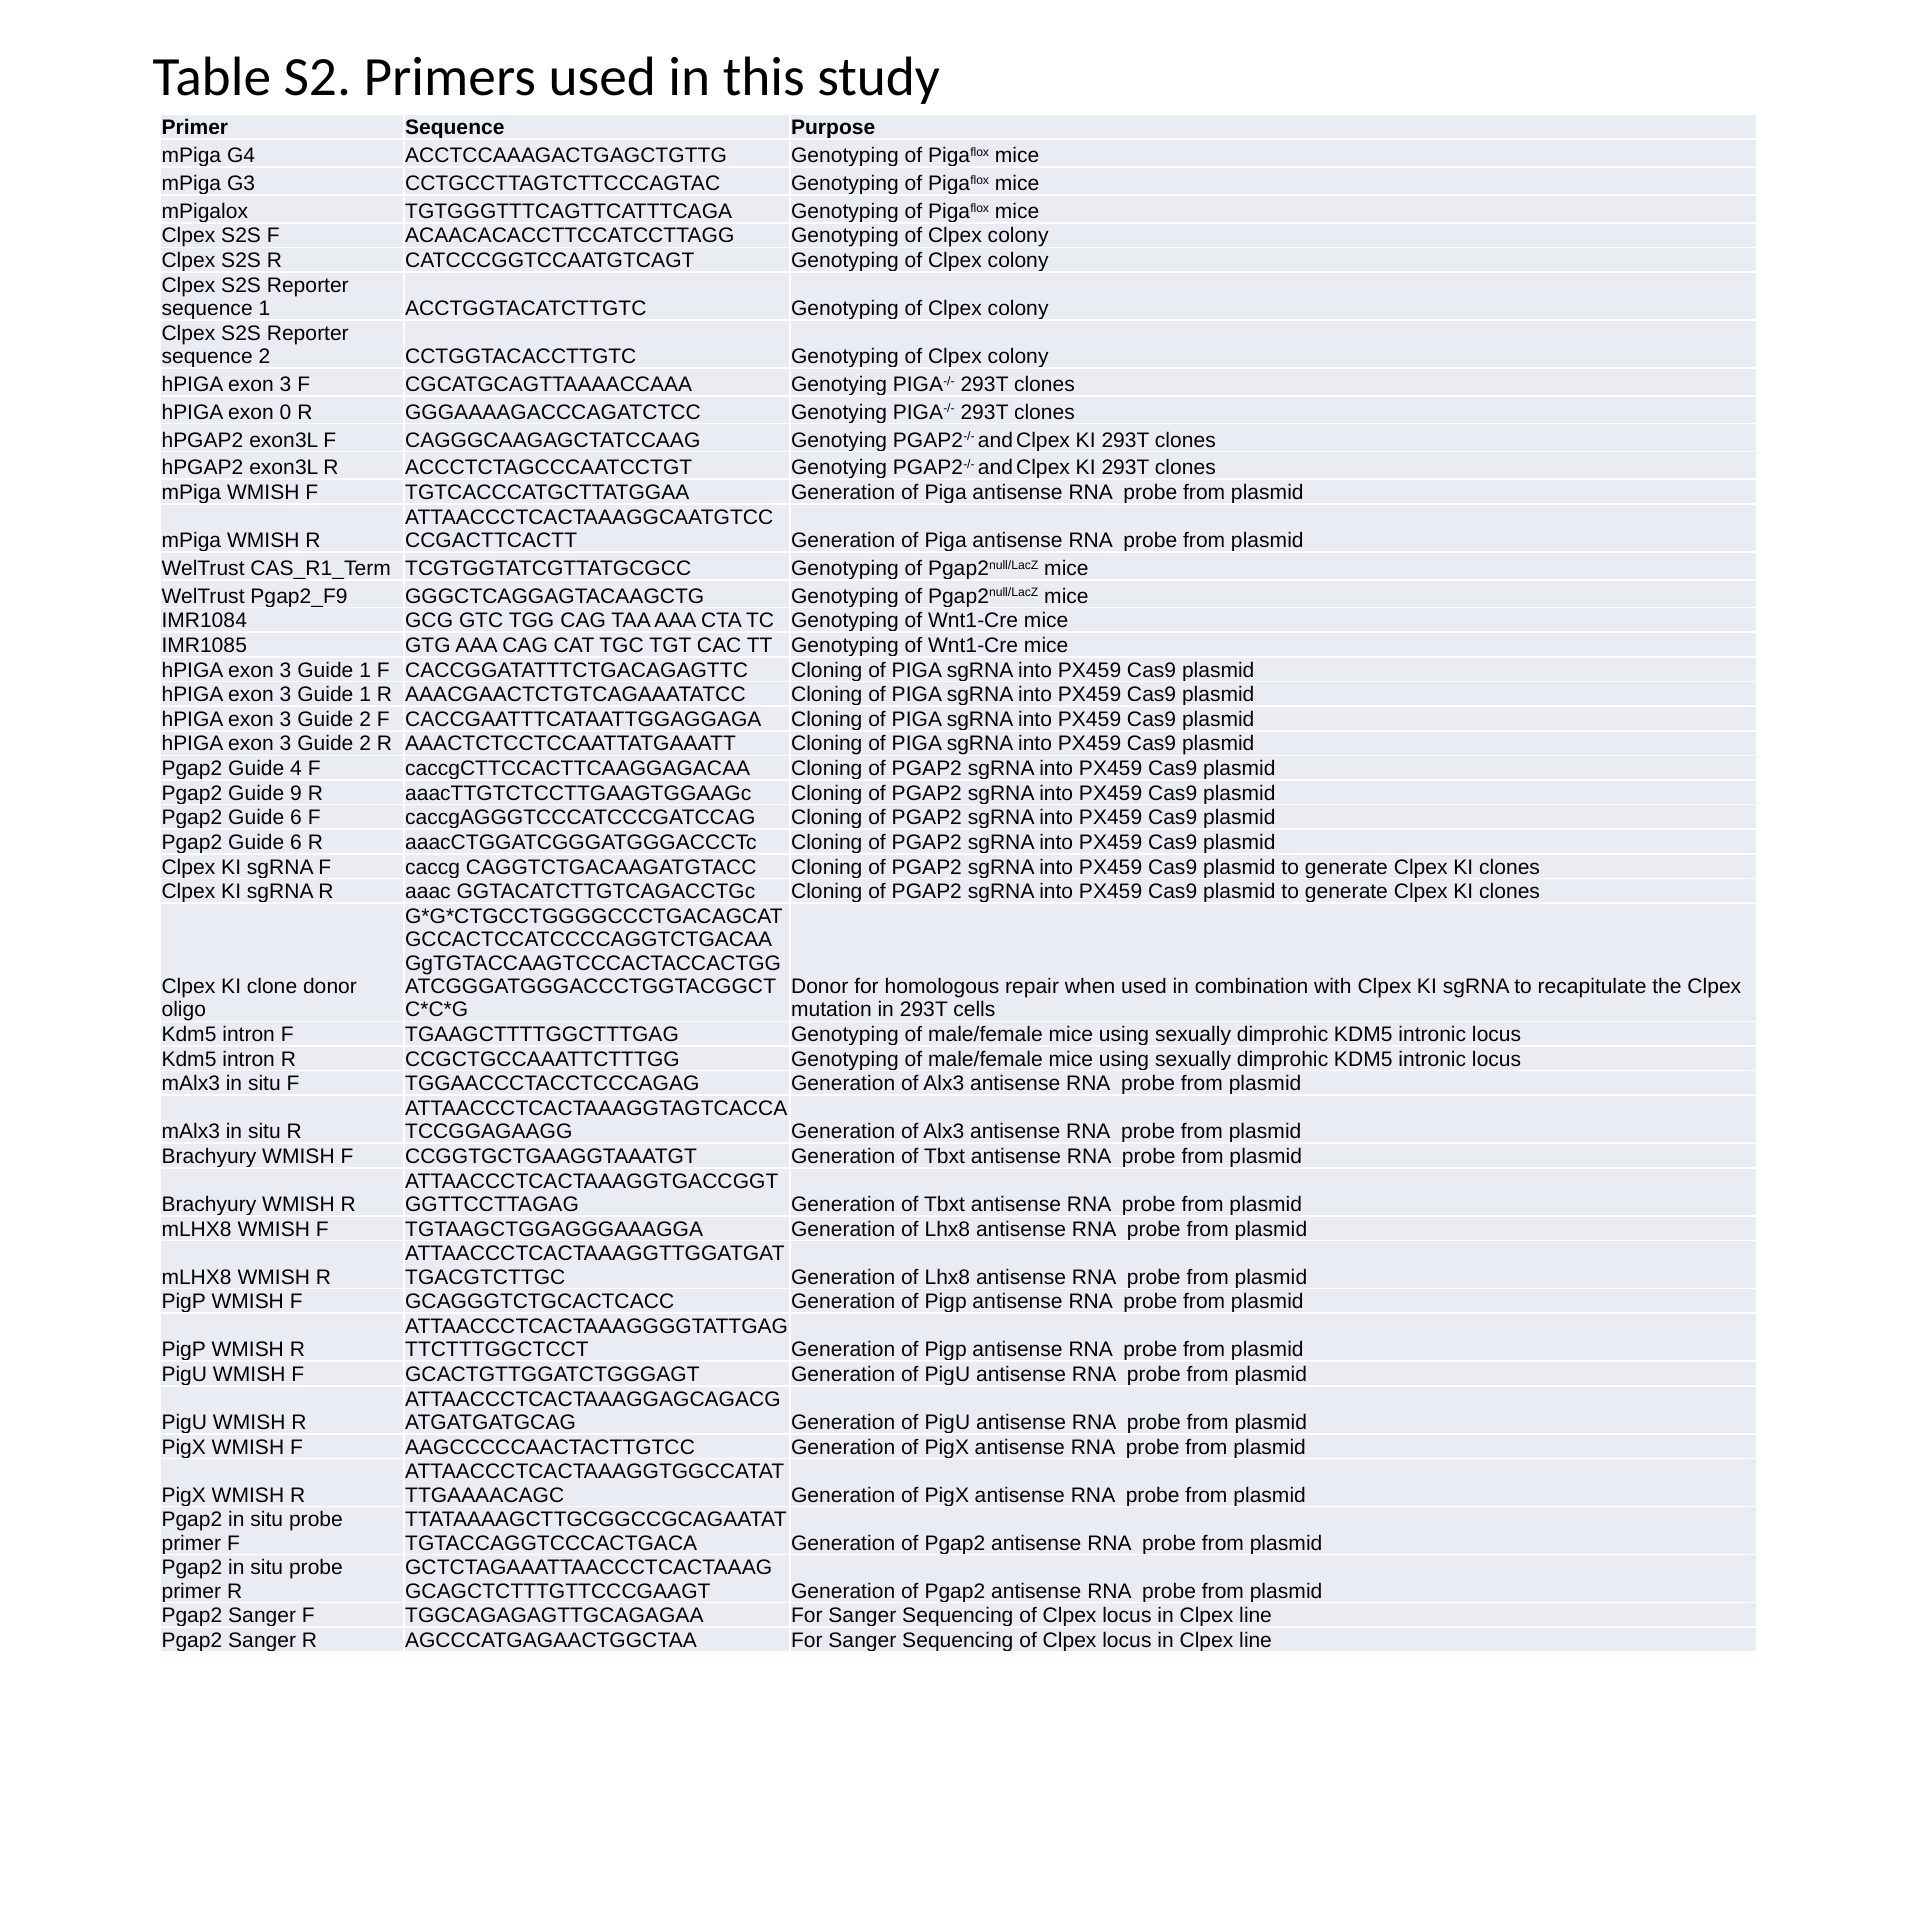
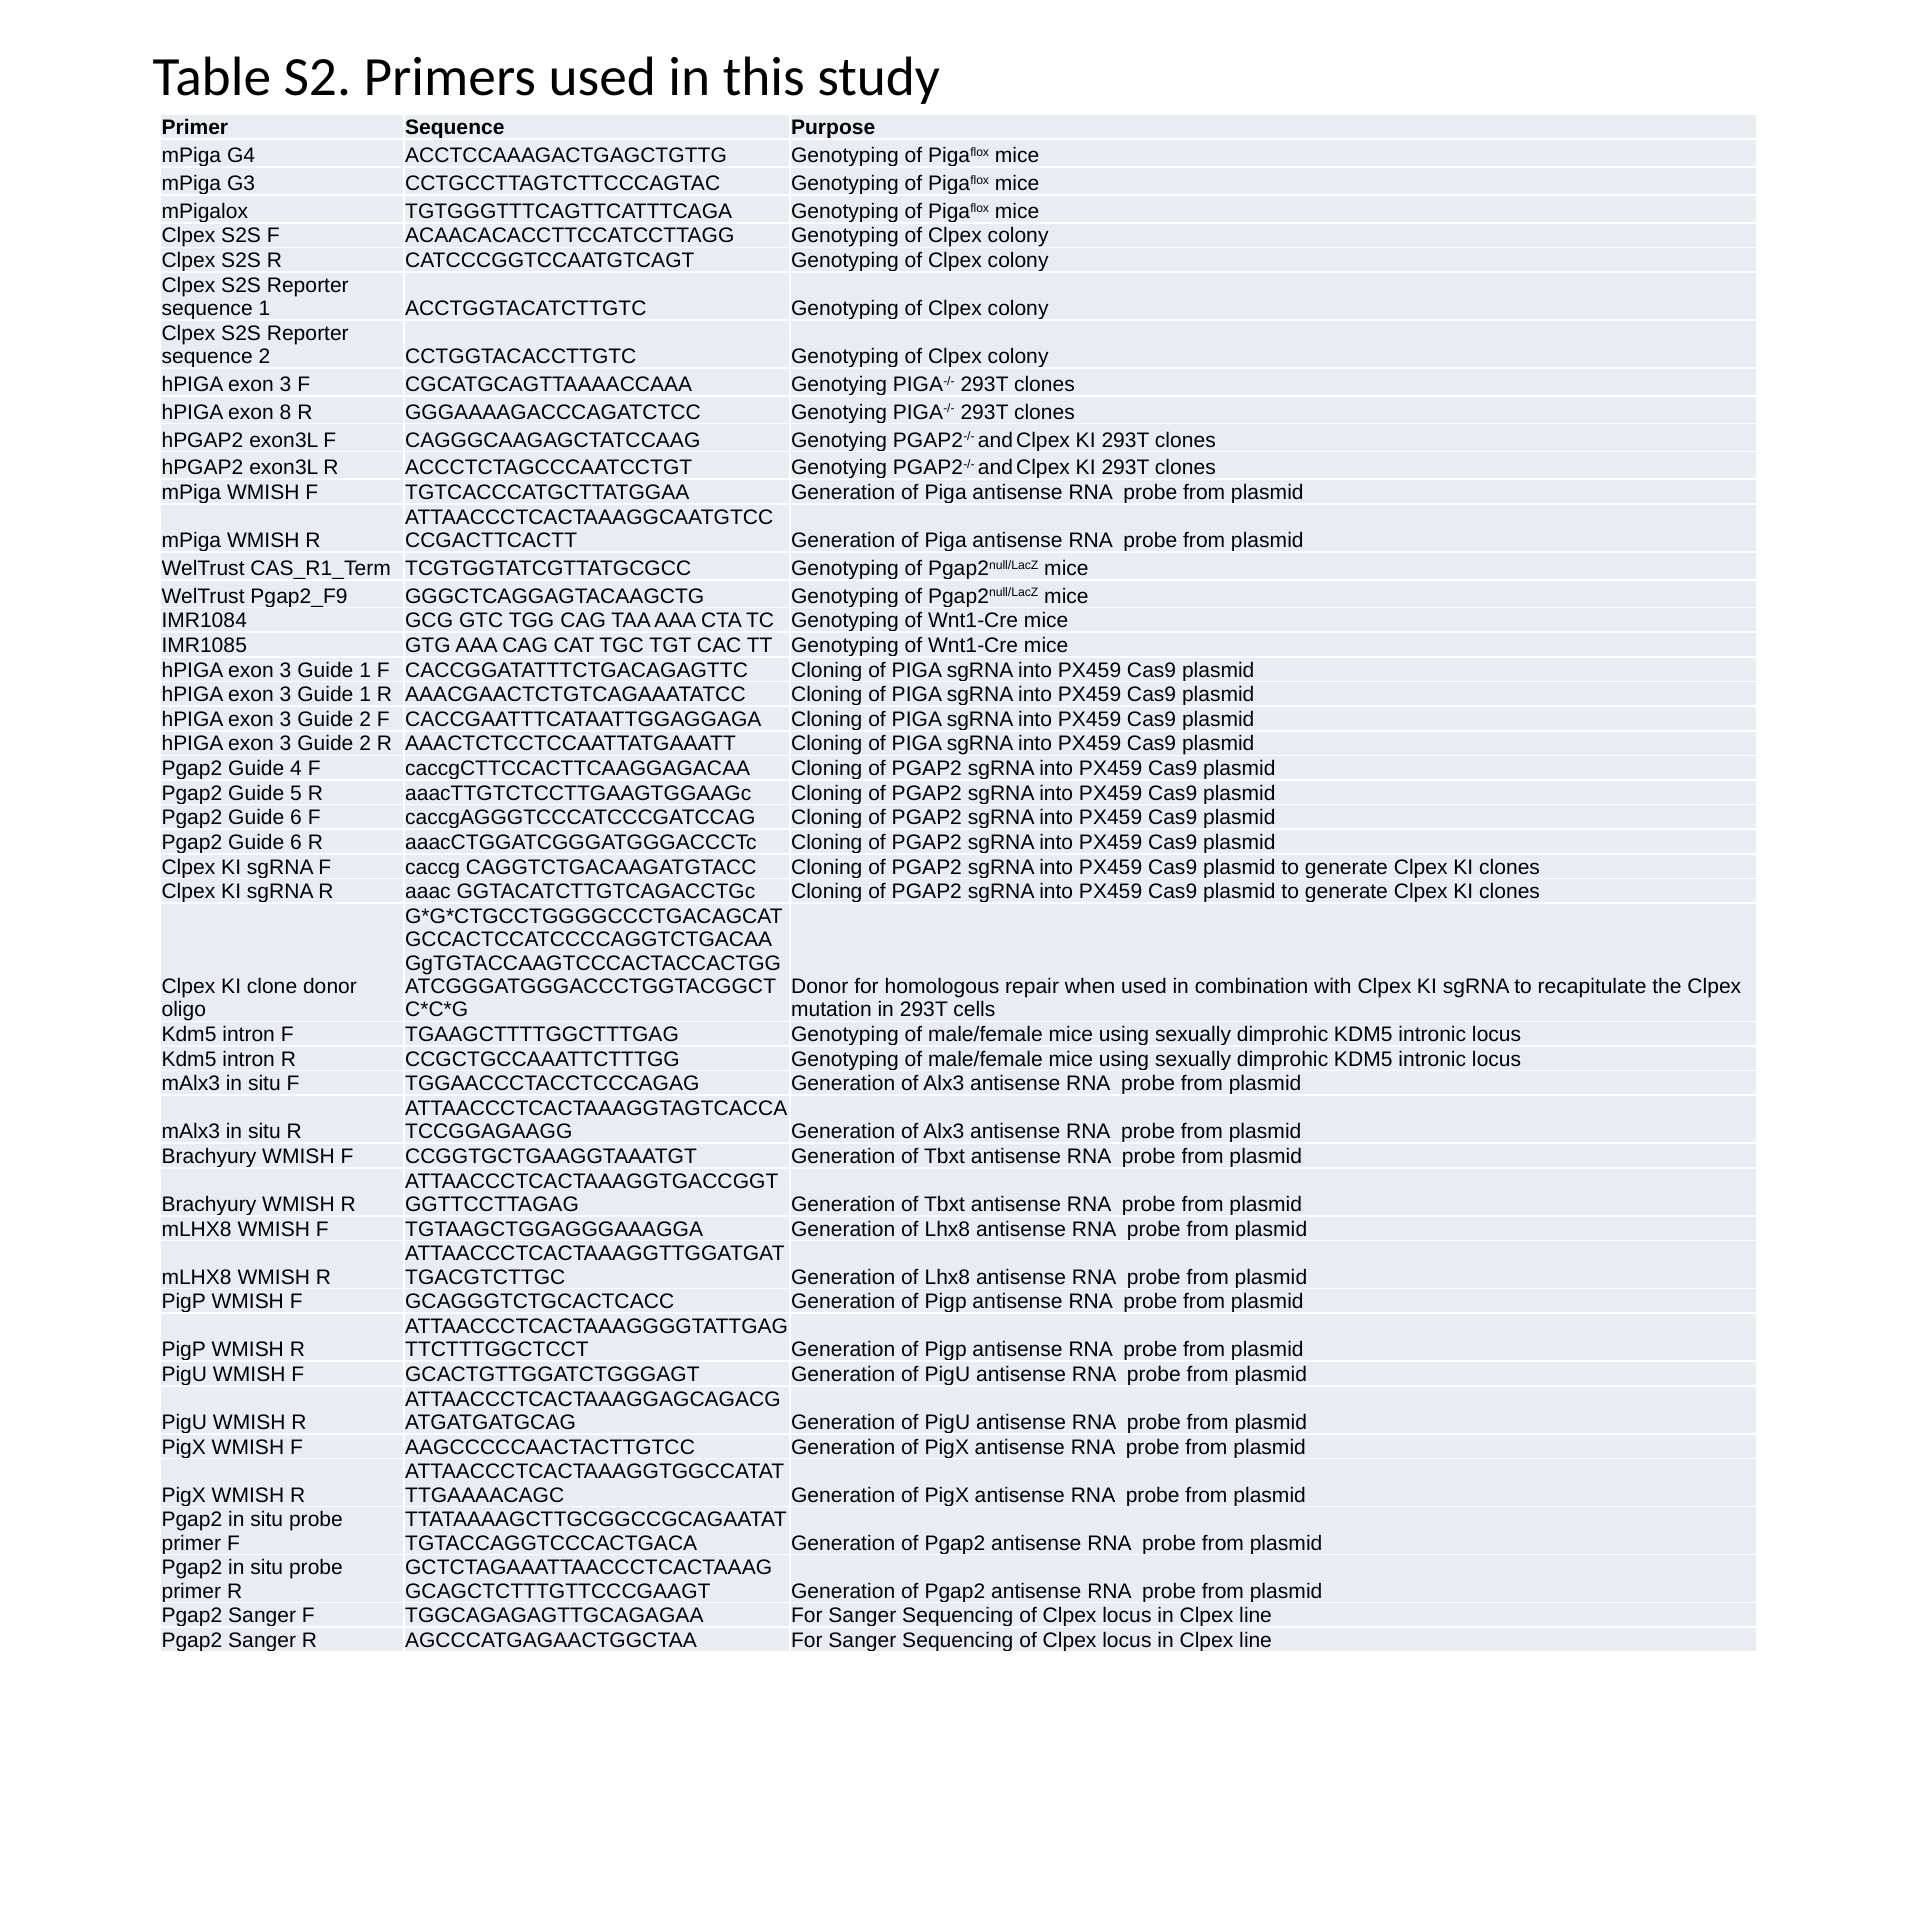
0: 0 -> 8
9: 9 -> 5
